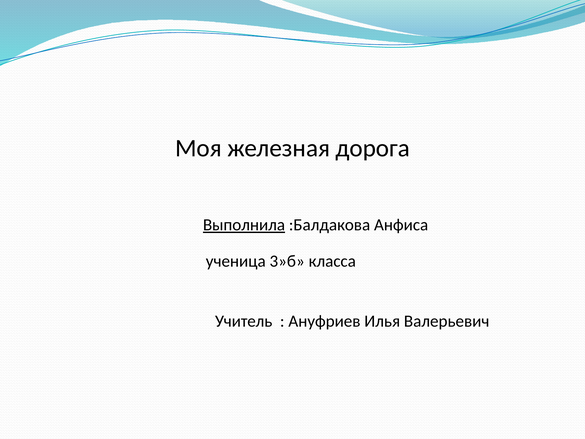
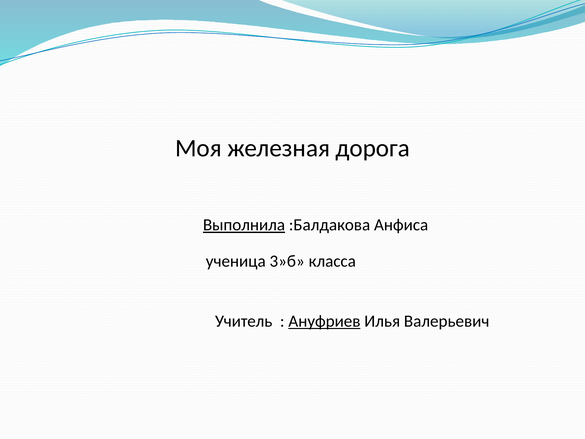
Ануфриев underline: none -> present
